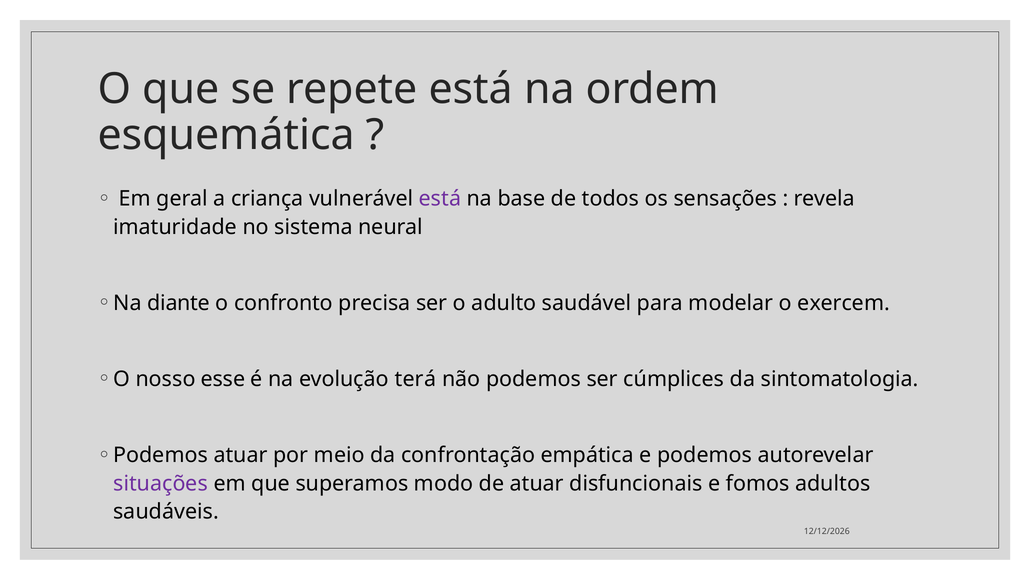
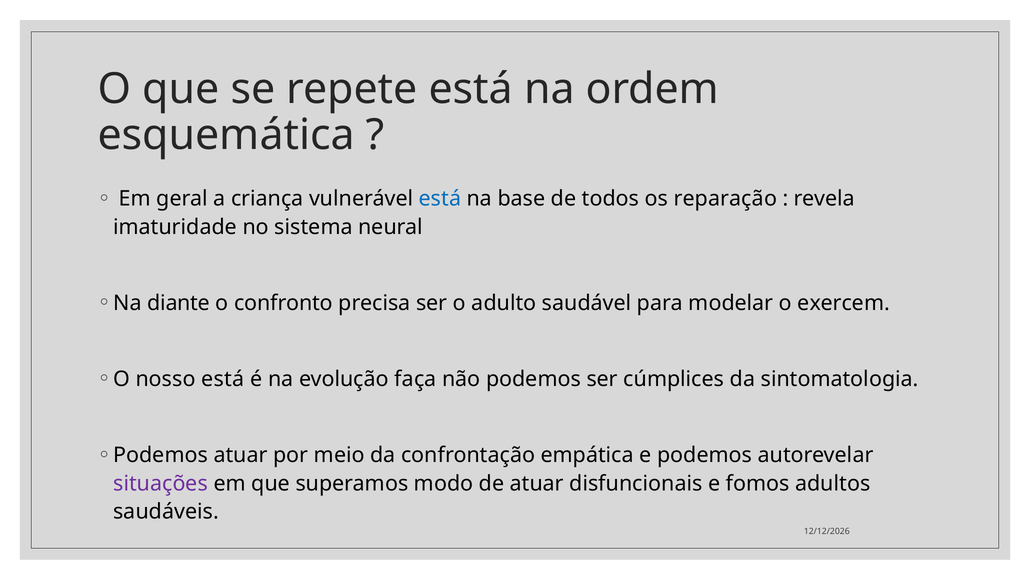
está at (440, 198) colour: purple -> blue
sensações: sensações -> reparação
nosso esse: esse -> está
terá: terá -> faça
